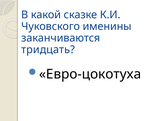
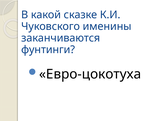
тридцать: тридцать -> фунтинги
